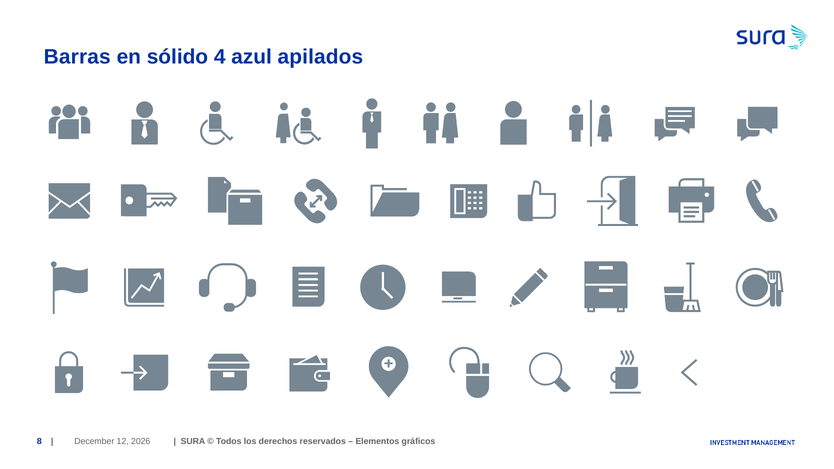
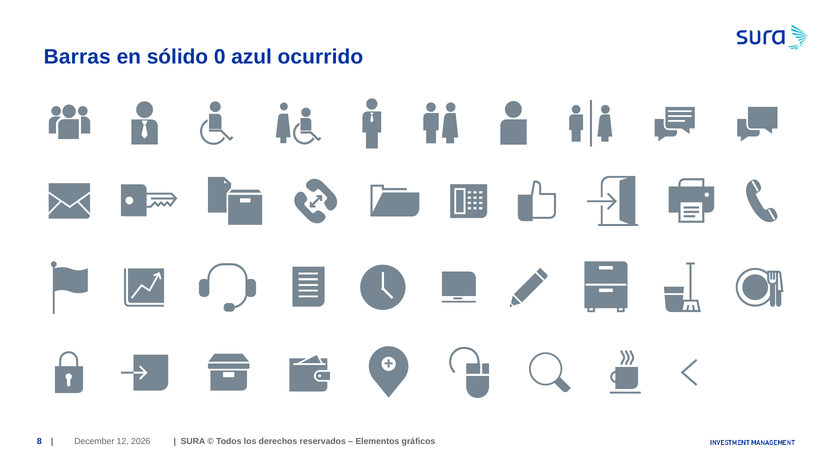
4: 4 -> 0
apilados: apilados -> ocurrido
